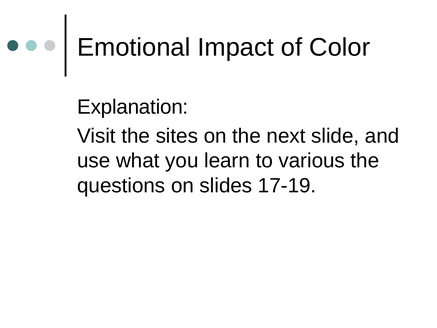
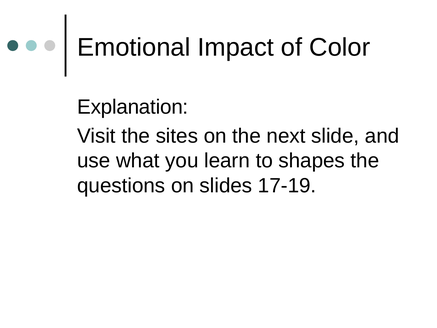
various: various -> shapes
